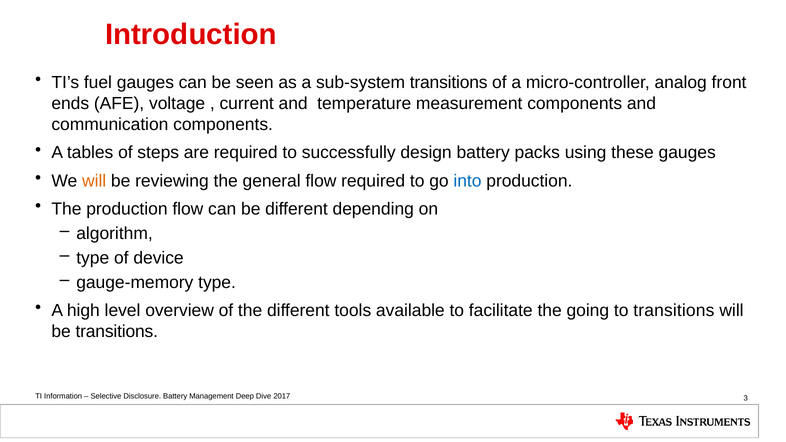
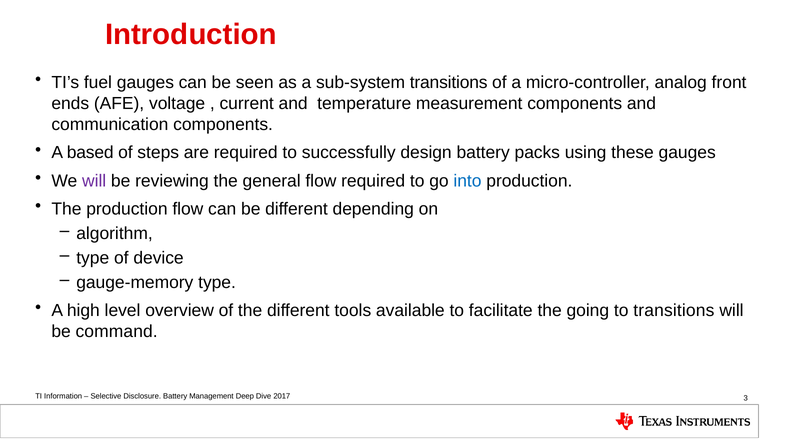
tables: tables -> based
will at (94, 181) colour: orange -> purple
be transitions: transitions -> command
